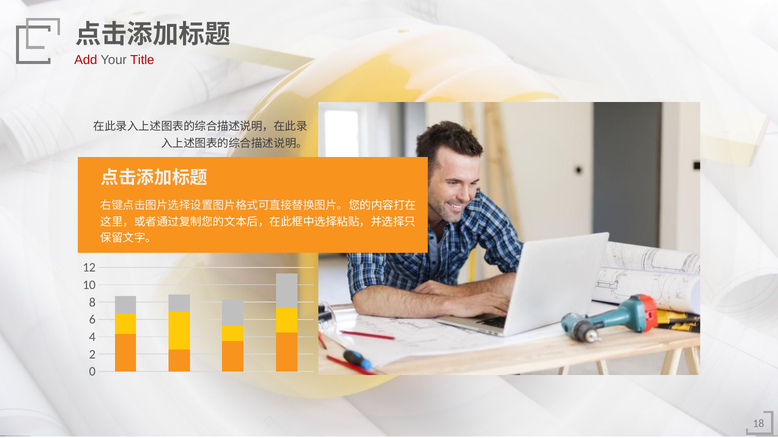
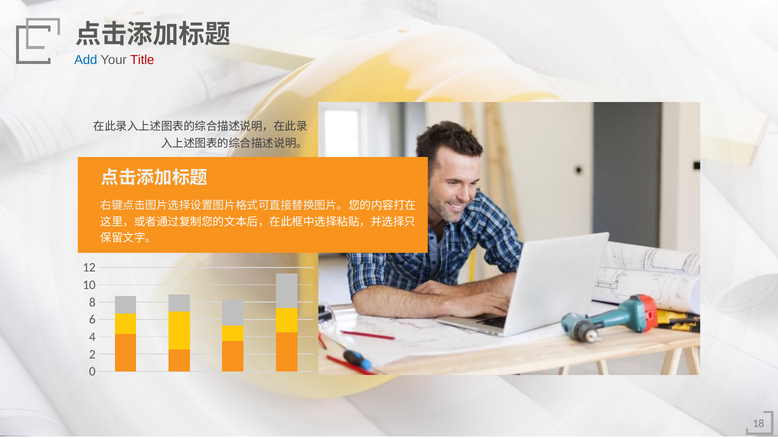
Add colour: red -> blue
